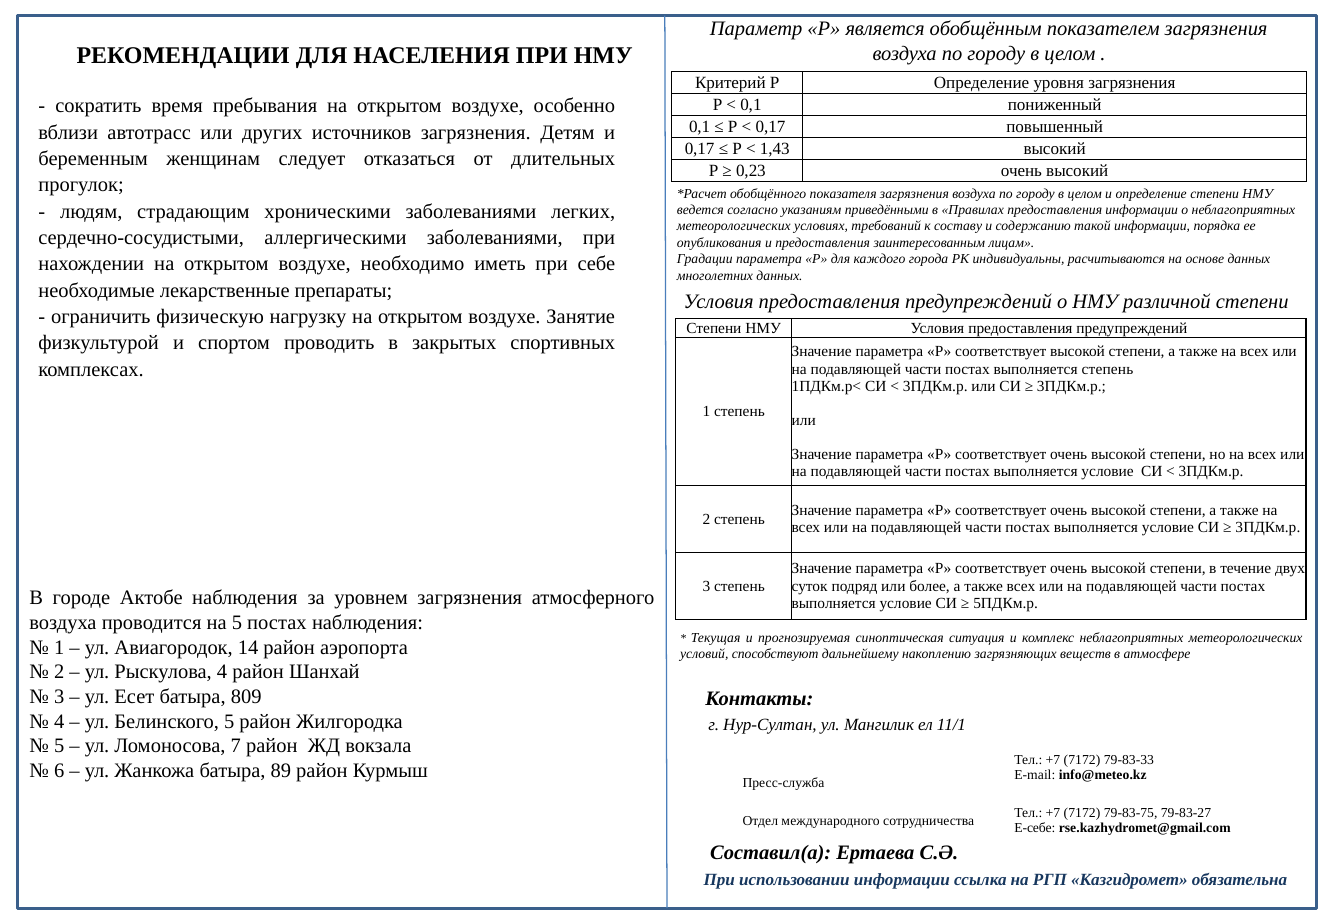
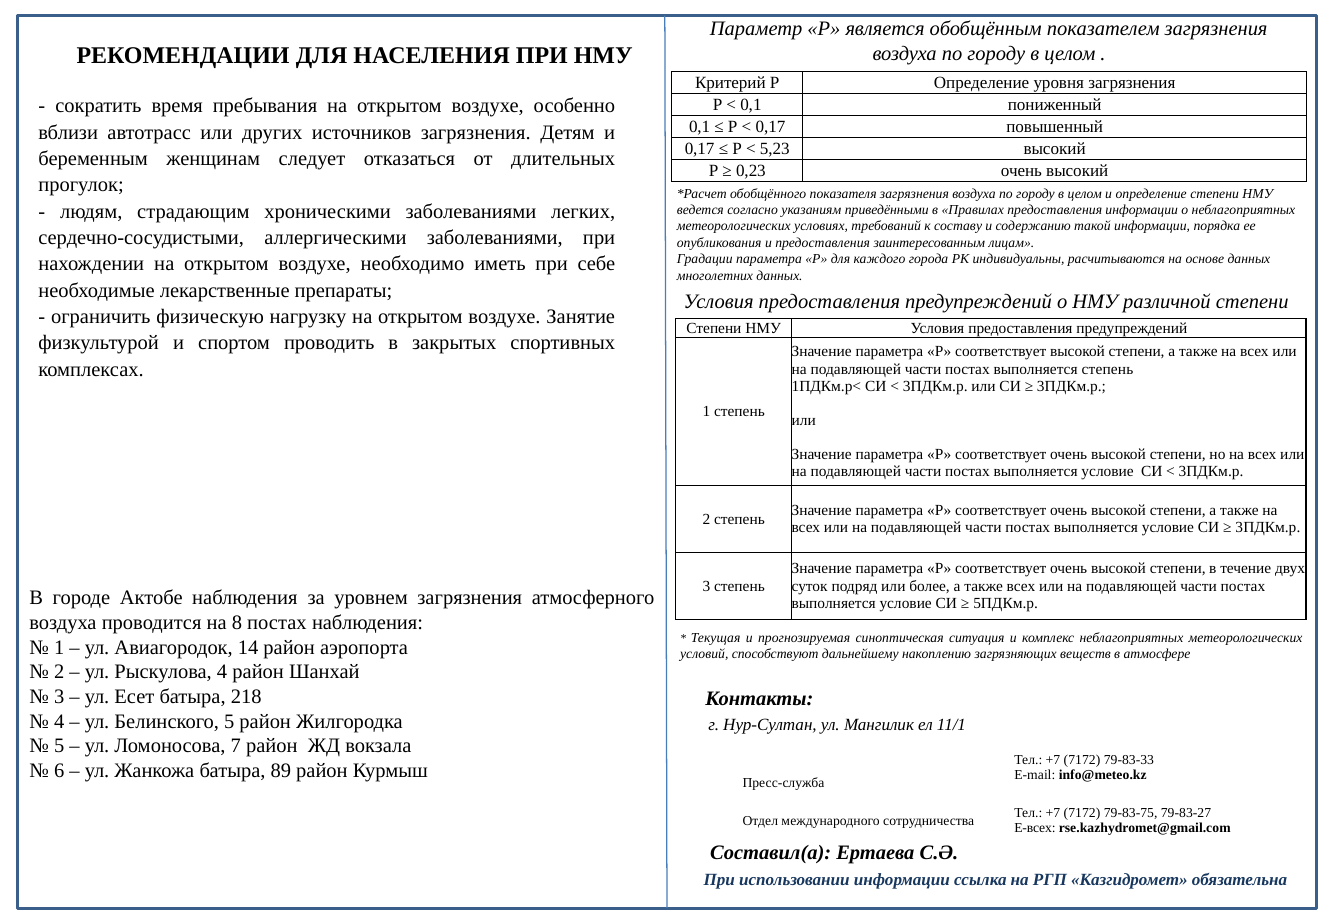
1,43: 1,43 -> 5,23
на 5: 5 -> 8
809: 809 -> 218
E-себе: E-себе -> E-всех
